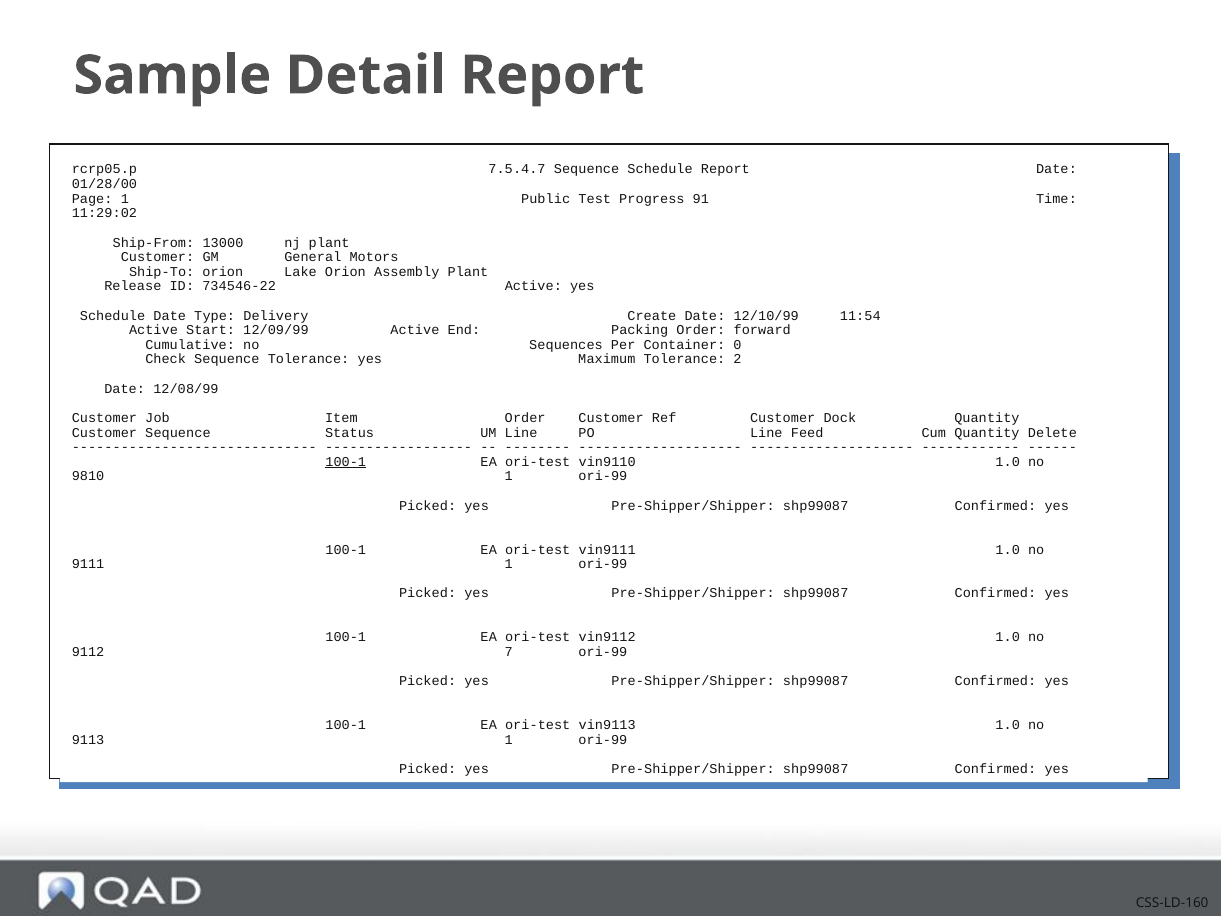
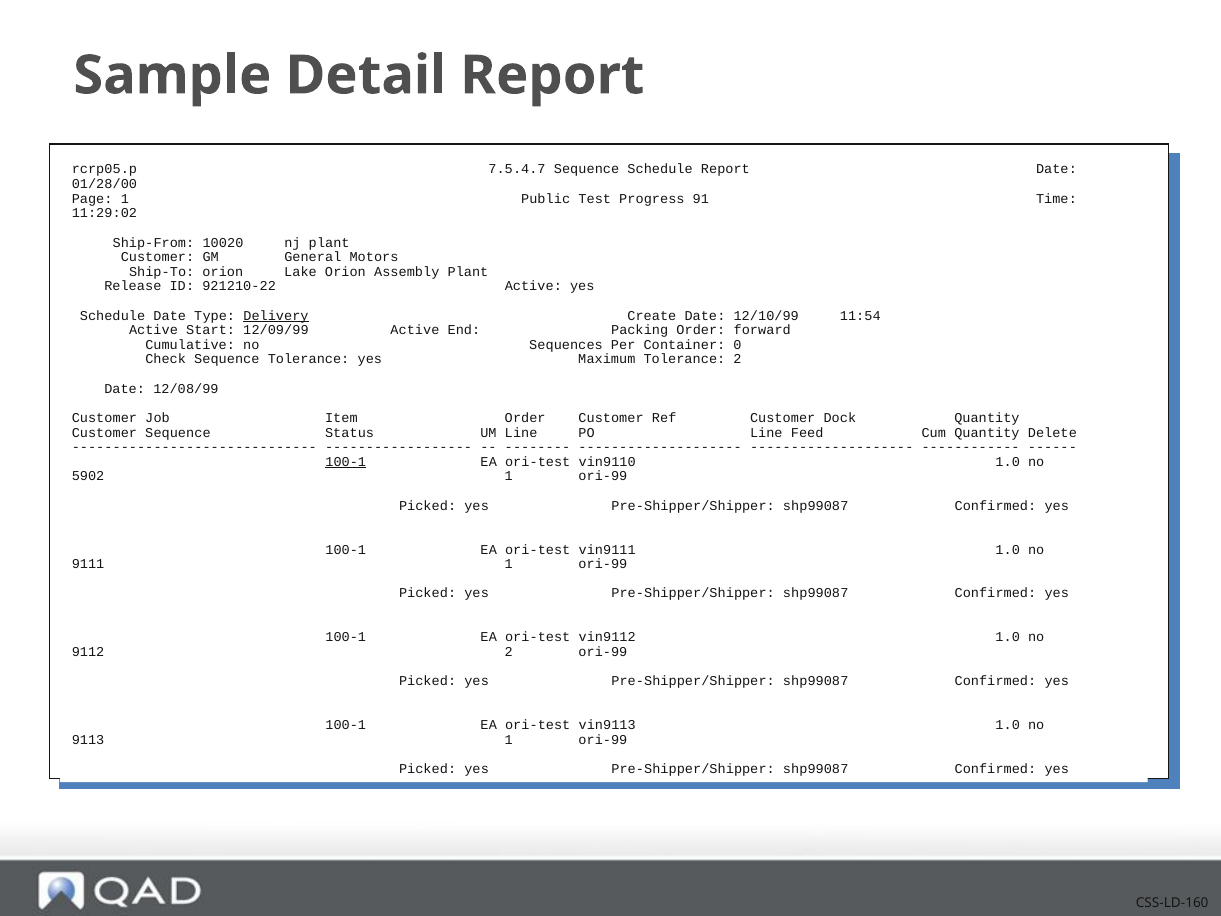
13000: 13000 -> 10020
734546-22: 734546-22 -> 921210-22
Delivery underline: none -> present
9810: 9810 -> 5902
9112 7: 7 -> 2
